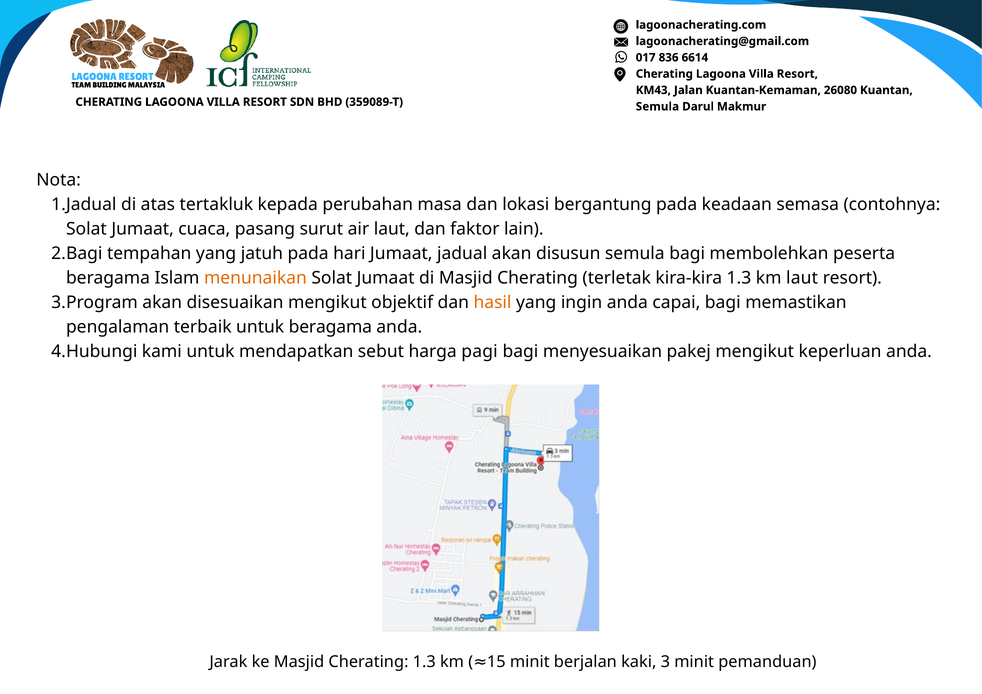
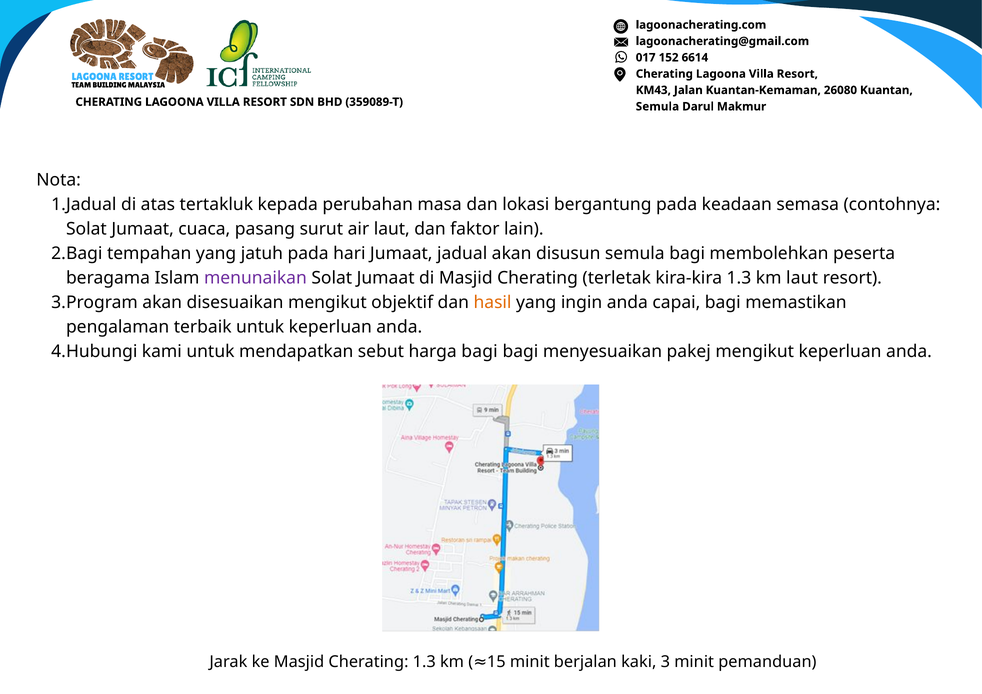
836: 836 -> 152
menunaikan colour: orange -> purple
untuk beragama: beragama -> keperluan
harga pagi: pagi -> bagi
